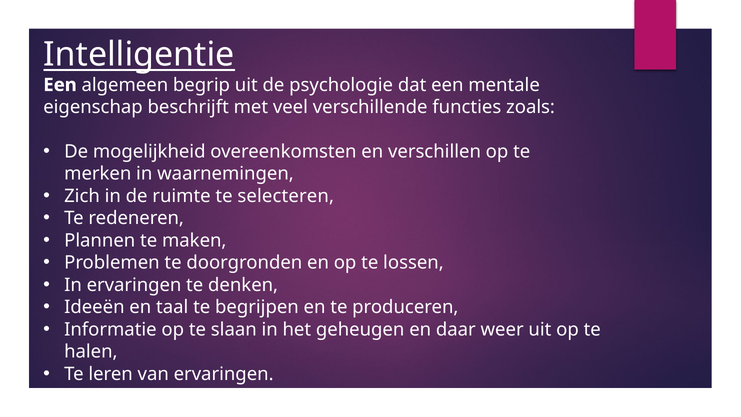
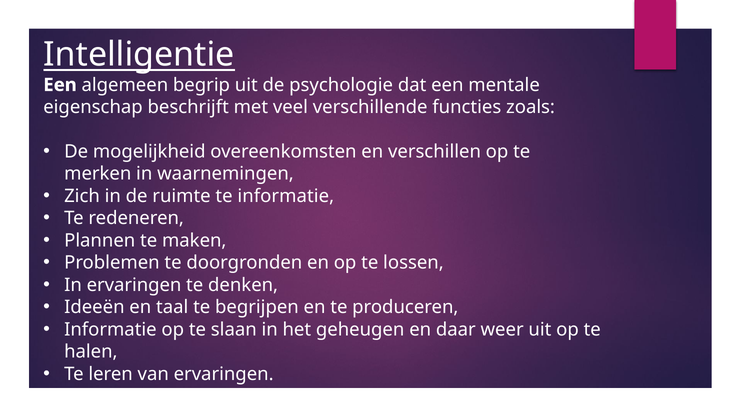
te selecteren: selecteren -> informatie
